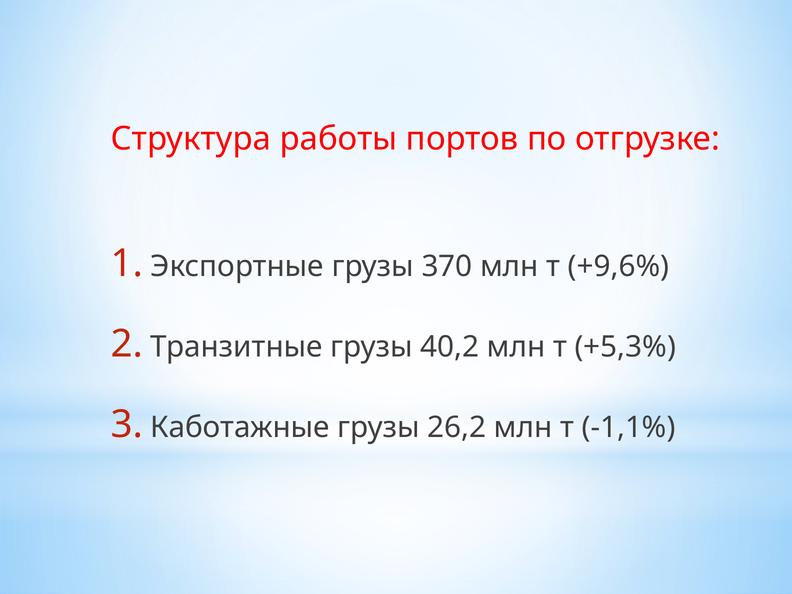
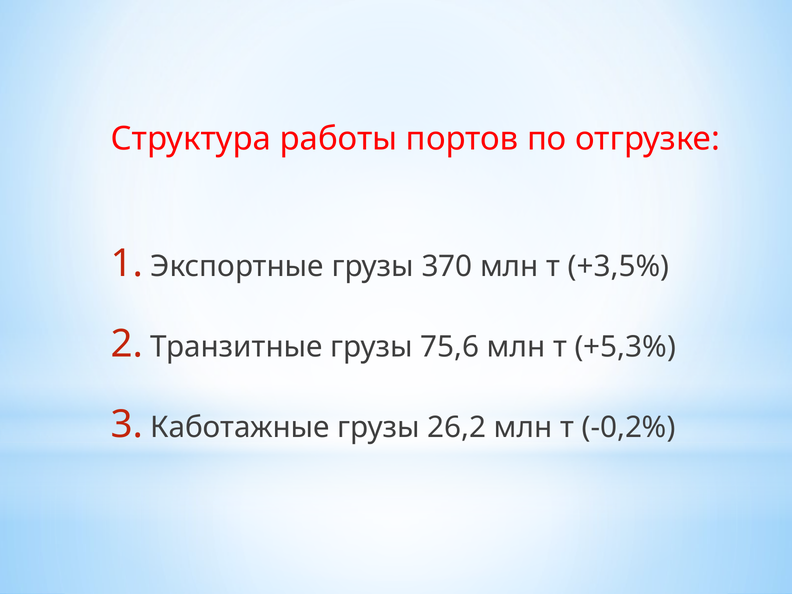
+9,6%: +9,6% -> +3,5%
40,2: 40,2 -> 75,6
-1,1%: -1,1% -> -0,2%
